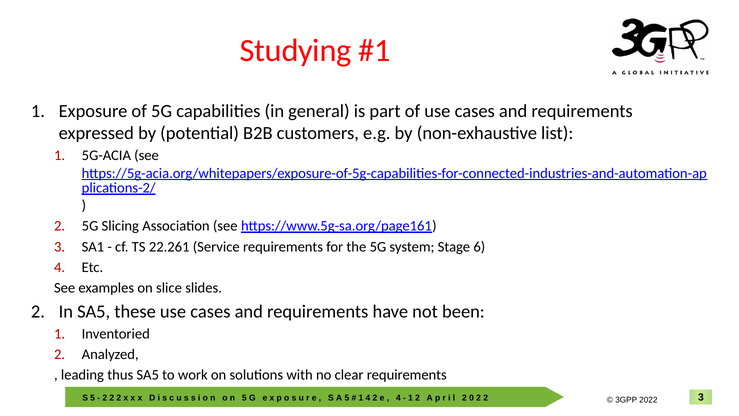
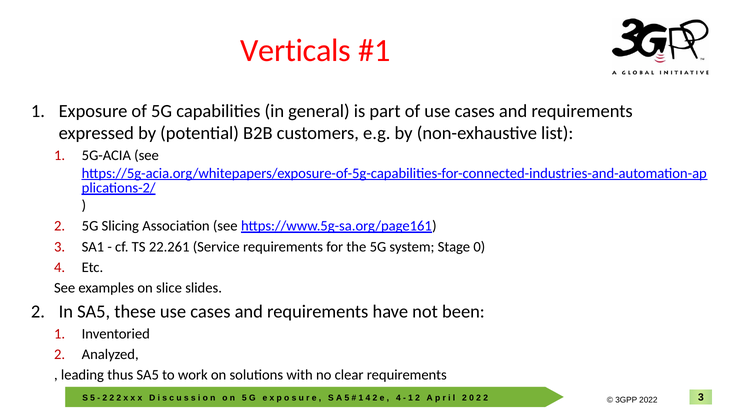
Studying: Studying -> Verticals
Stage 6: 6 -> 0
